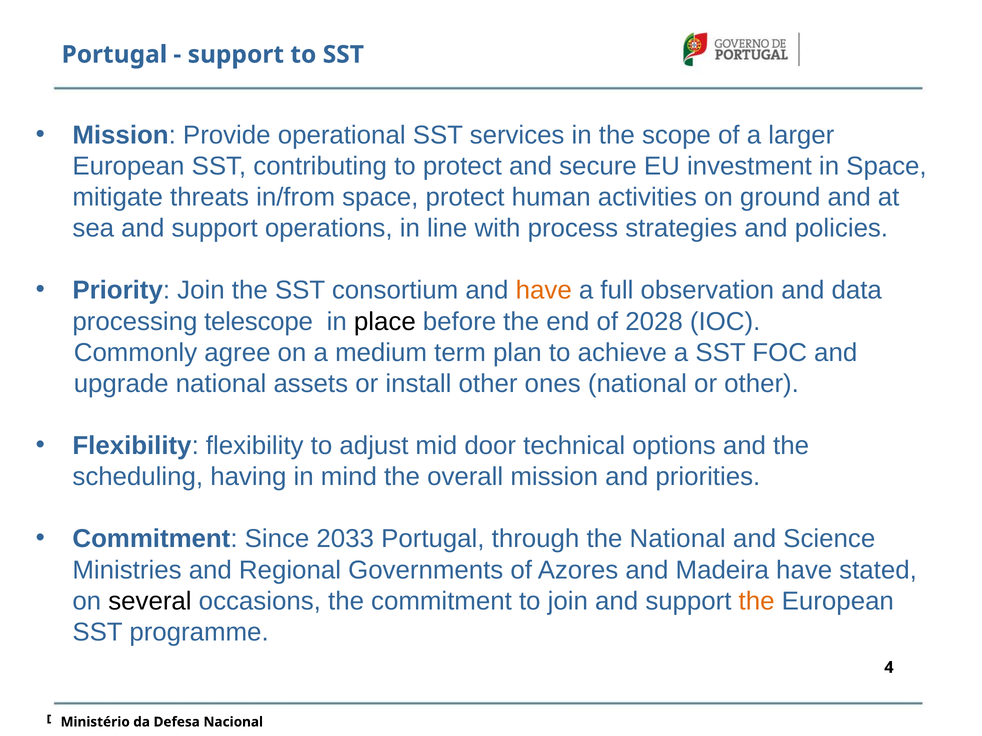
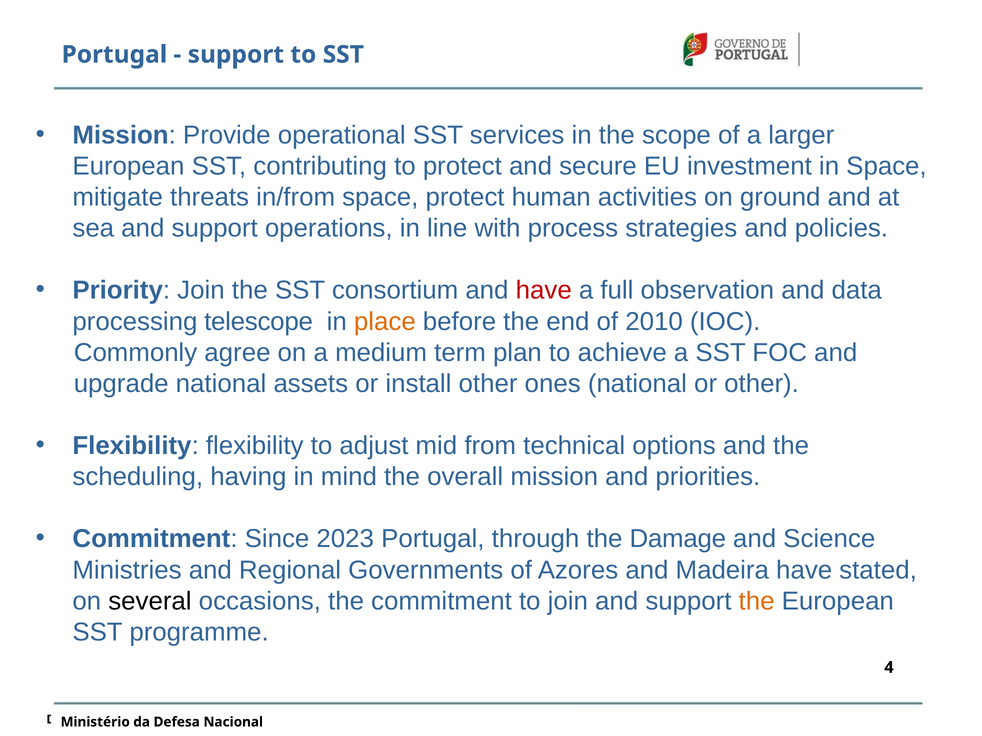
have at (544, 291) colour: orange -> red
place colour: black -> orange
2028: 2028 -> 2010
door: door -> from
2033: 2033 -> 2023
the National: National -> Damage
